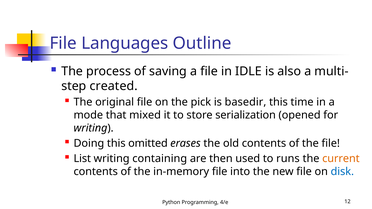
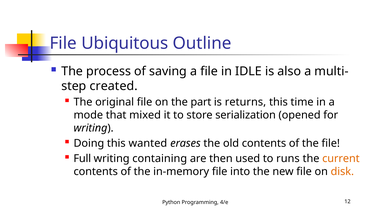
Languages: Languages -> Ubiquitous
pick: pick -> part
basedir: basedir -> returns
omitted: omitted -> wanted
List: List -> Full
disk colour: blue -> orange
